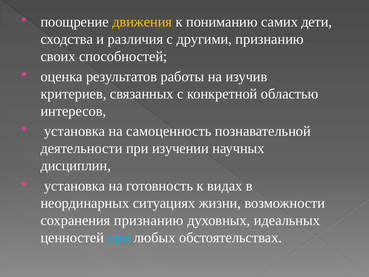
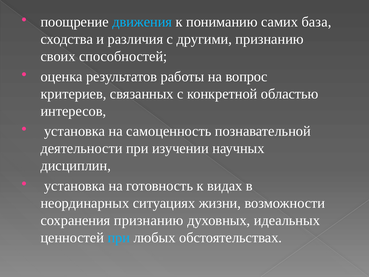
движения colour: yellow -> light blue
дети: дети -> база
изучив: изучив -> вопрос
